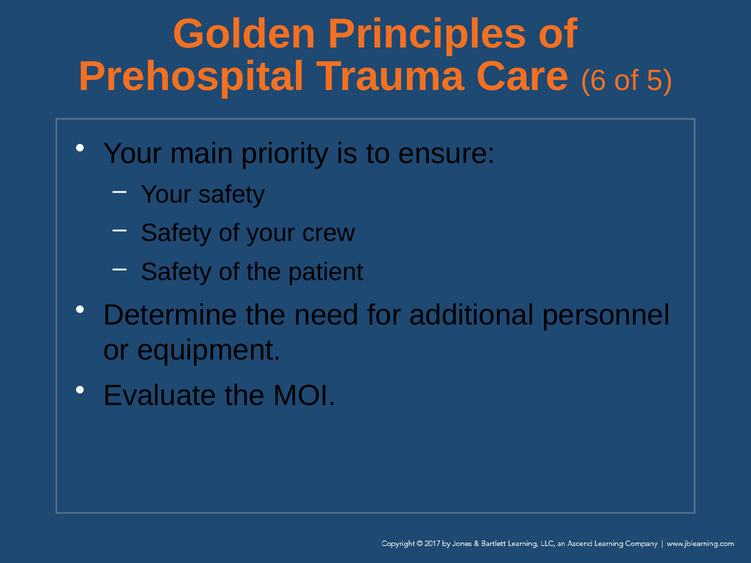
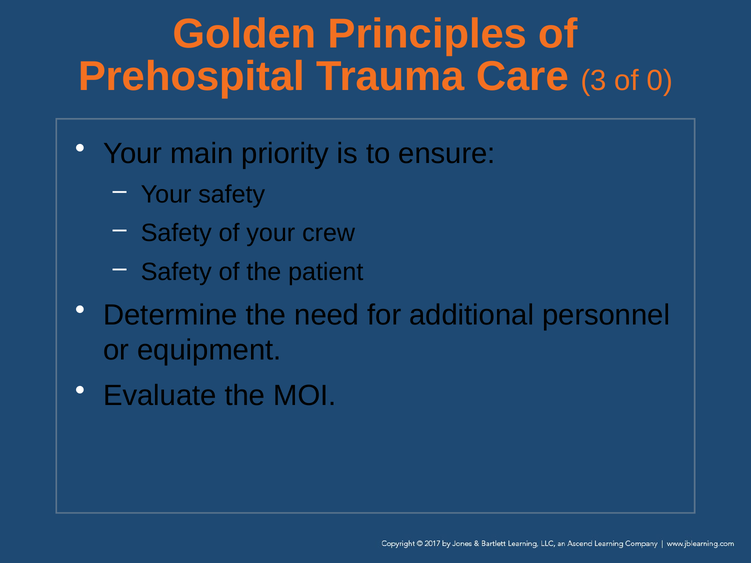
6: 6 -> 3
5: 5 -> 0
